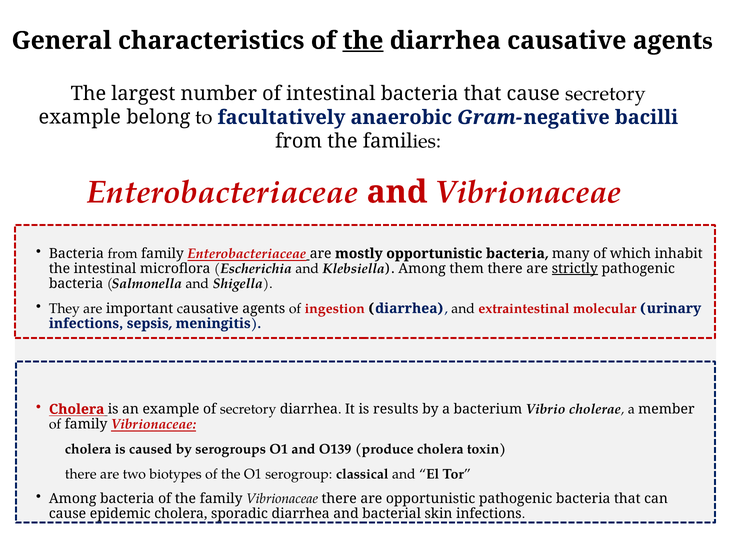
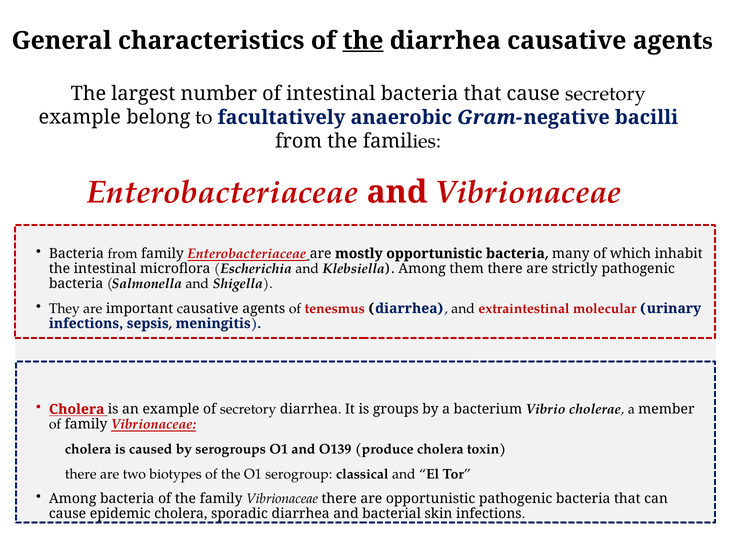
strictly underline: present -> none
ingestion: ingestion -> tenesmus
results: results -> groups
